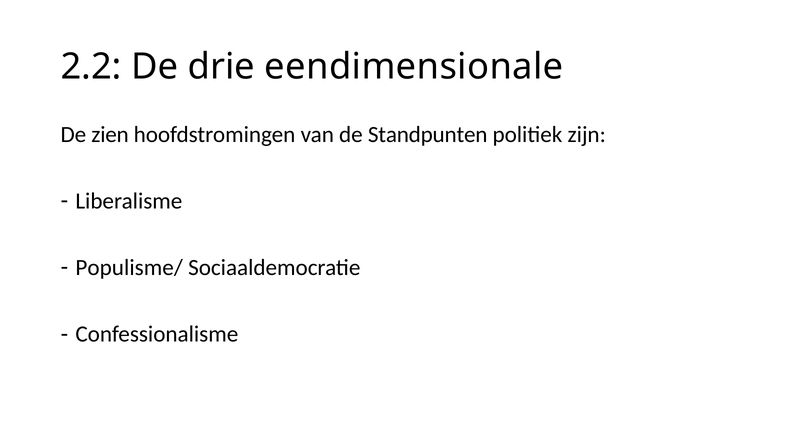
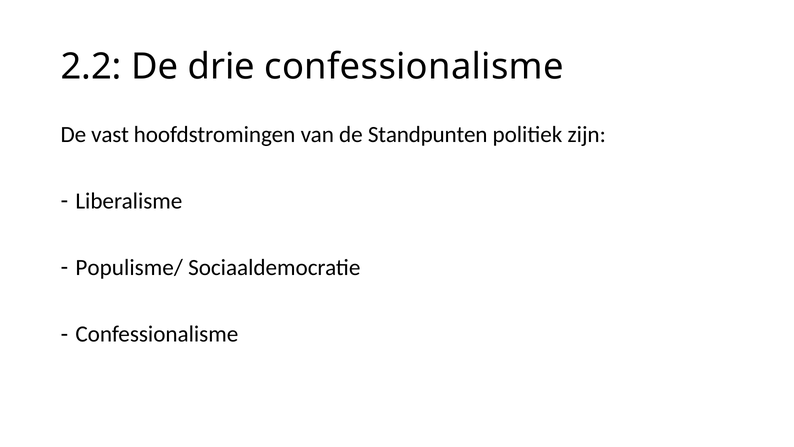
drie eendimensionale: eendimensionale -> confessionalisme
zien: zien -> vast
